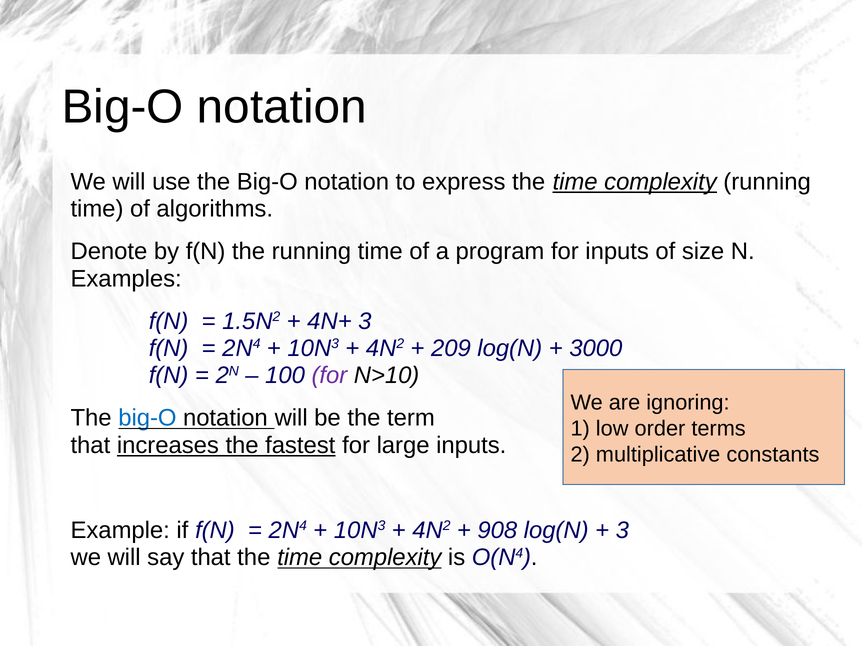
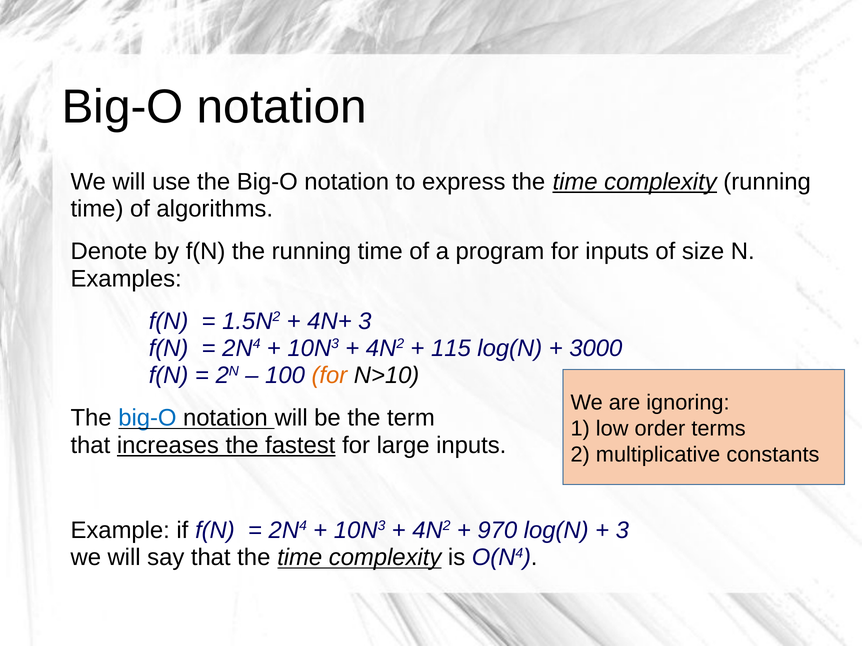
209: 209 -> 115
for at (329, 376) colour: purple -> orange
908: 908 -> 970
